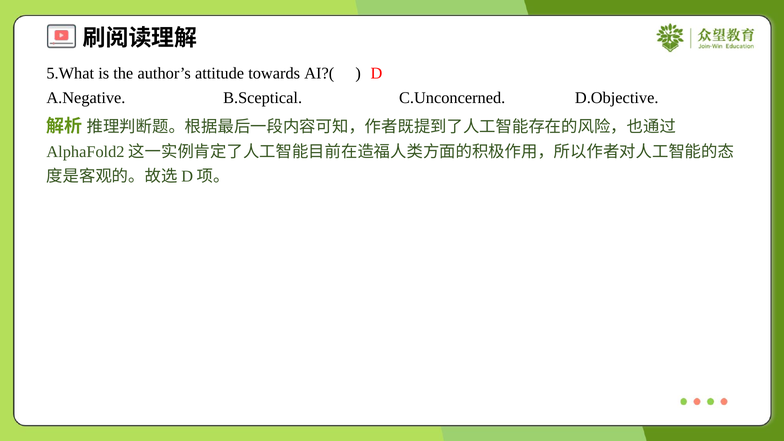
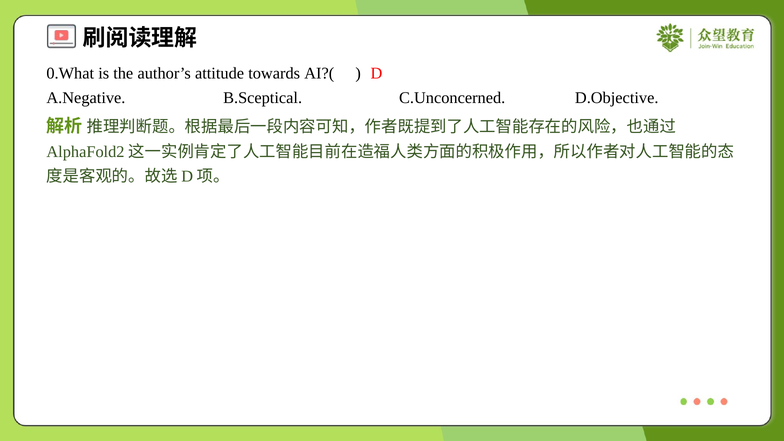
5.What: 5.What -> 0.What
